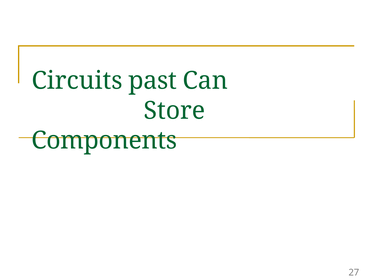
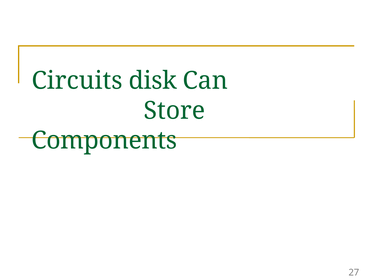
past: past -> disk
